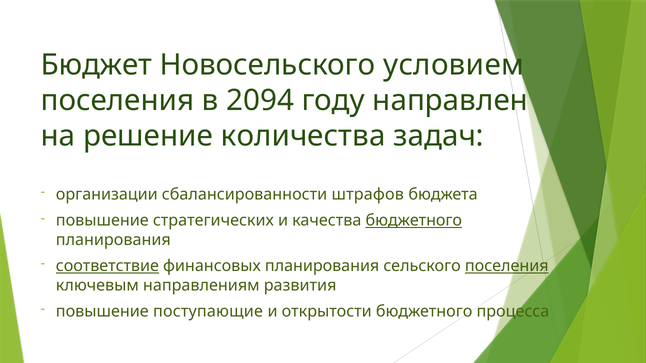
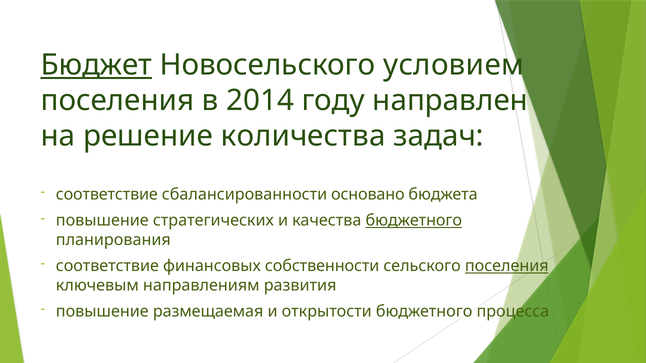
Бюджет underline: none -> present
2094: 2094 -> 2014
организации at (107, 195): организации -> соответствие
штрафов: штрафов -> основано
соответствие at (107, 266) underline: present -> none
финансовых планирования: планирования -> собственности
поступающие: поступающие -> размещаемая
